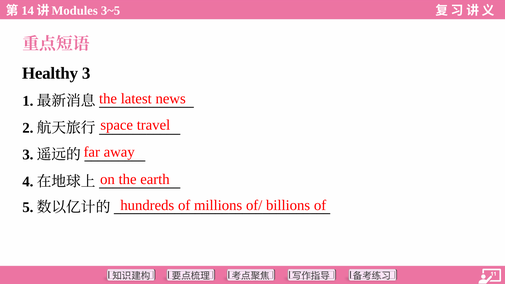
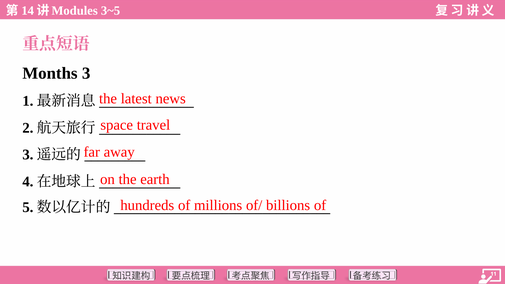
Healthy: Healthy -> Months
